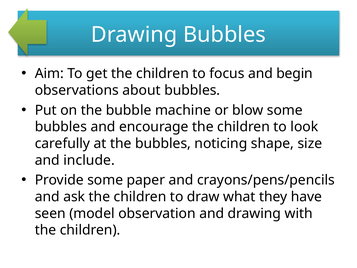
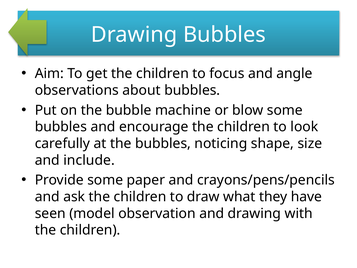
begin: begin -> angle
